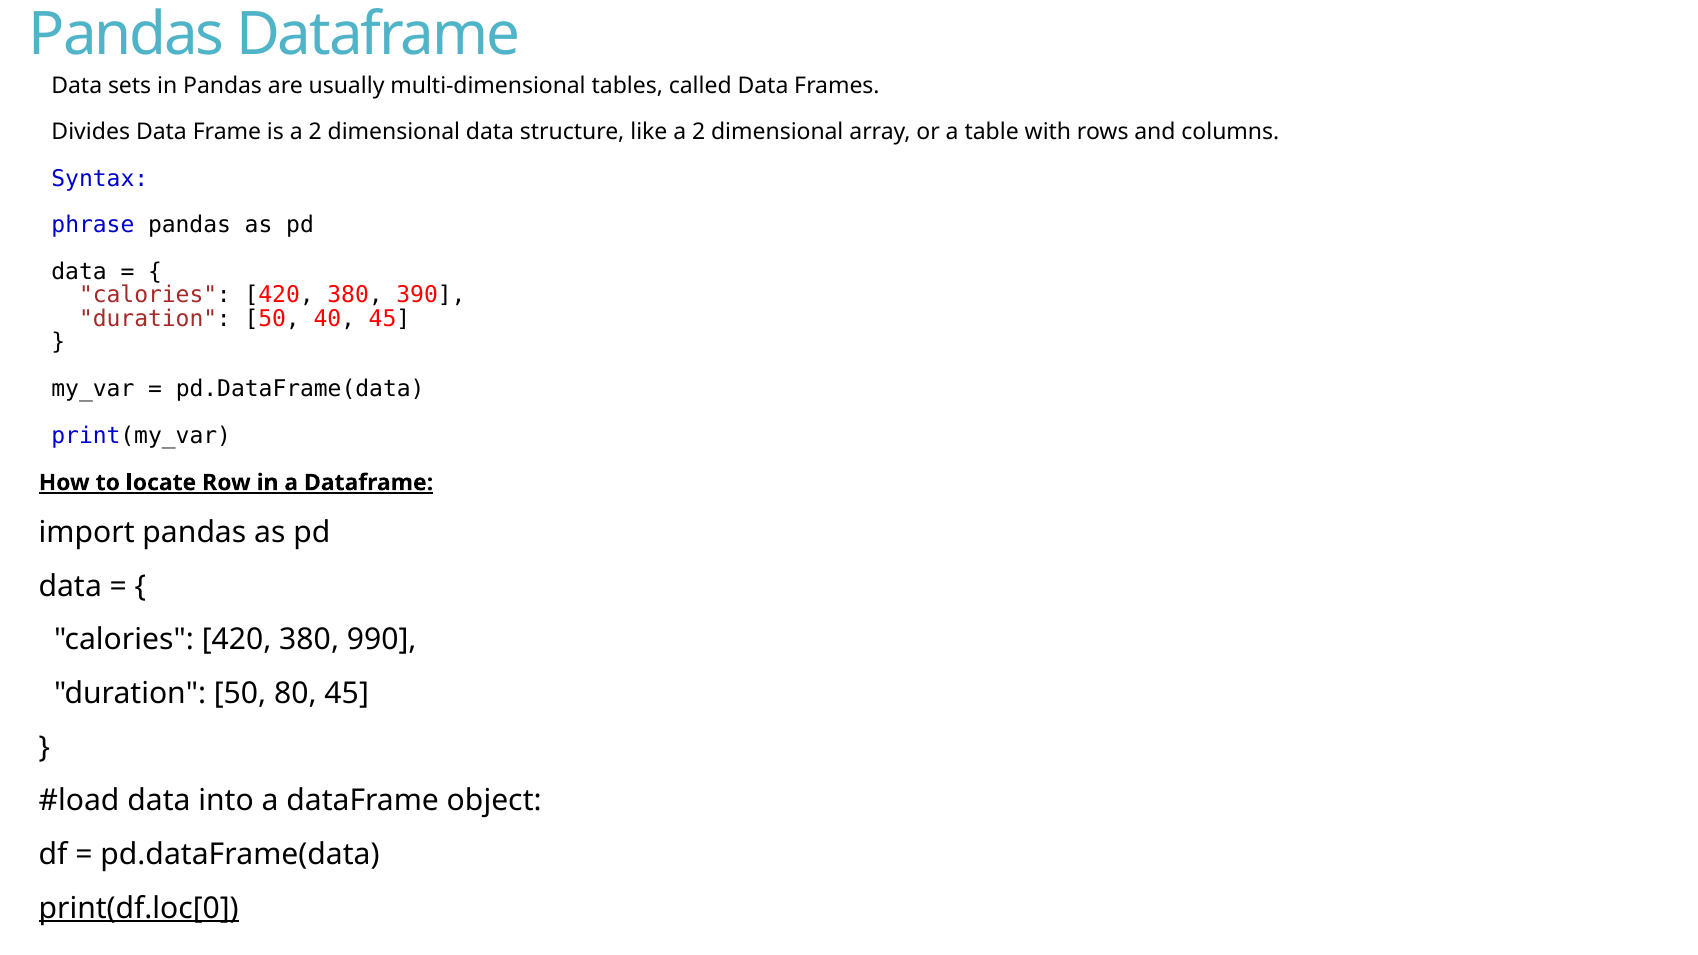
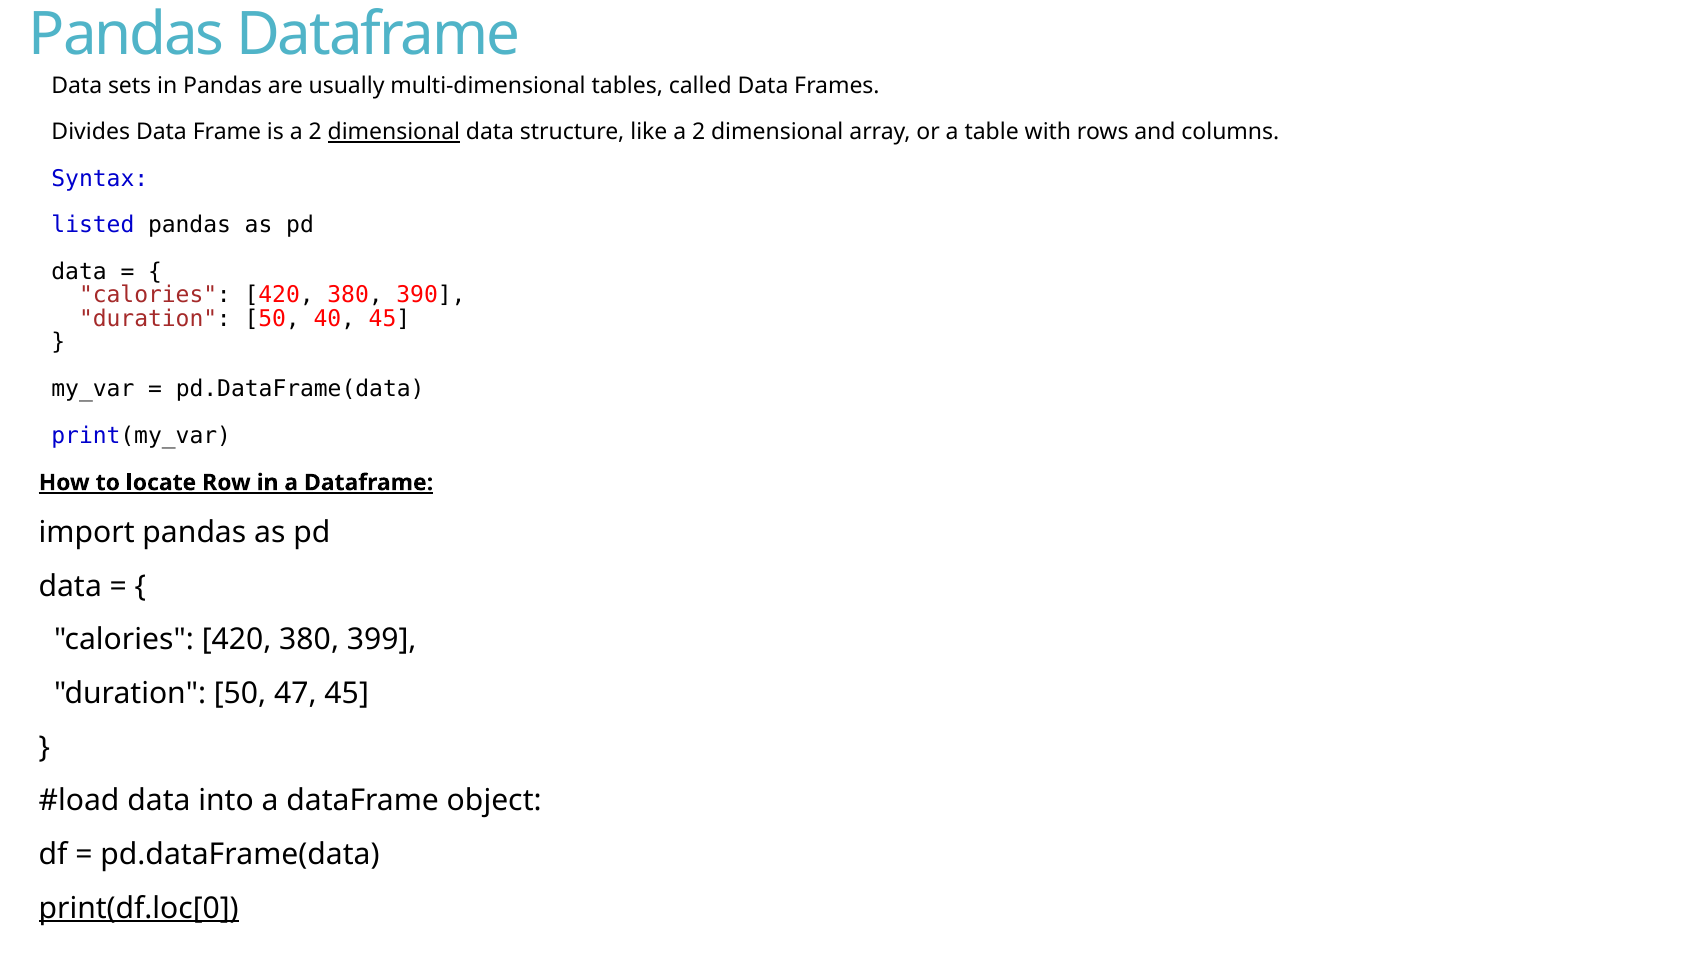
dimensional at (394, 132) underline: none -> present
phrase: phrase -> listed
990: 990 -> 399
80: 80 -> 47
